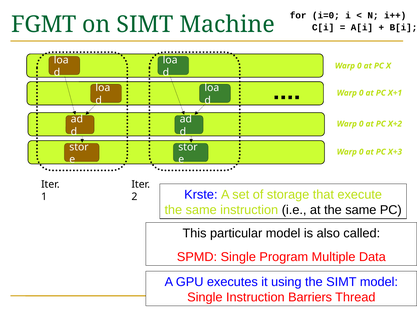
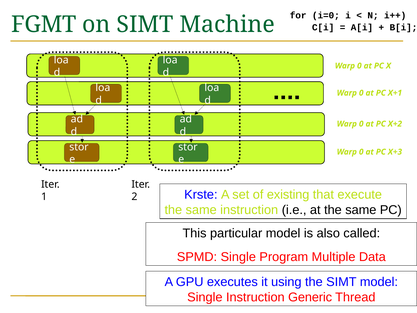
storage: storage -> existing
Barriers: Barriers -> Generic
